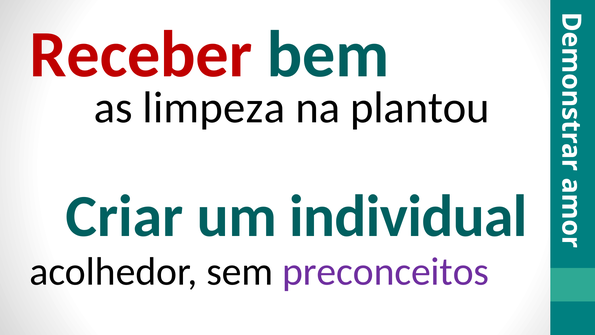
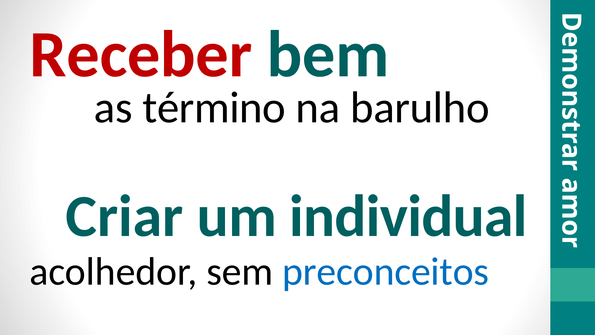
limpeza: limpeza -> término
plantou: plantou -> barulho
preconceitos colour: purple -> blue
